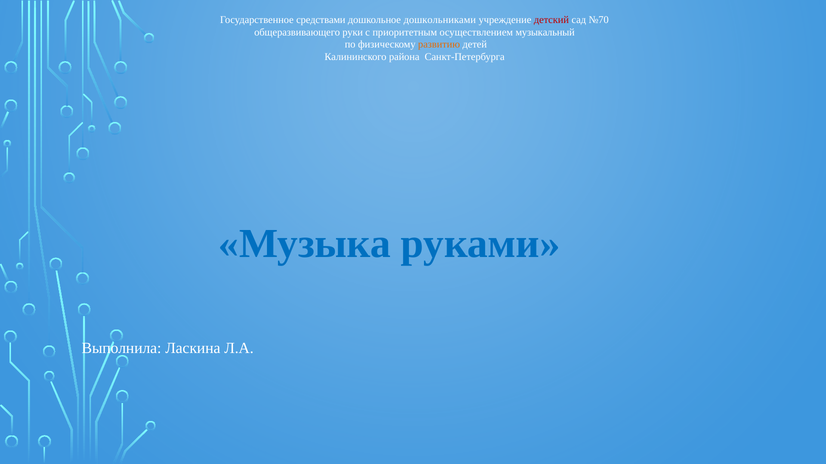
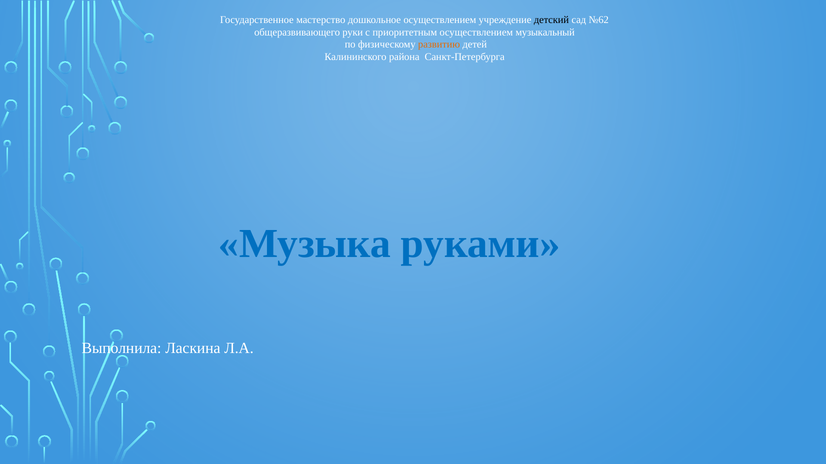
средствами: средствами -> мастерство
дошкольное дошкольниками: дошкольниками -> осуществлением
детский colour: red -> black
№70: №70 -> №62
